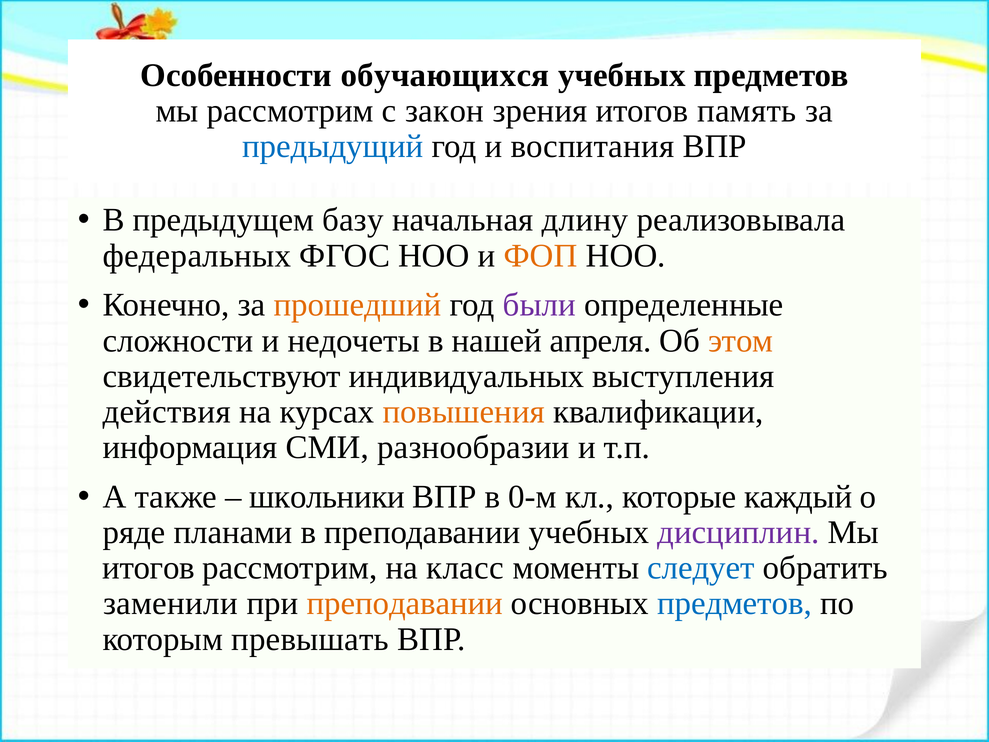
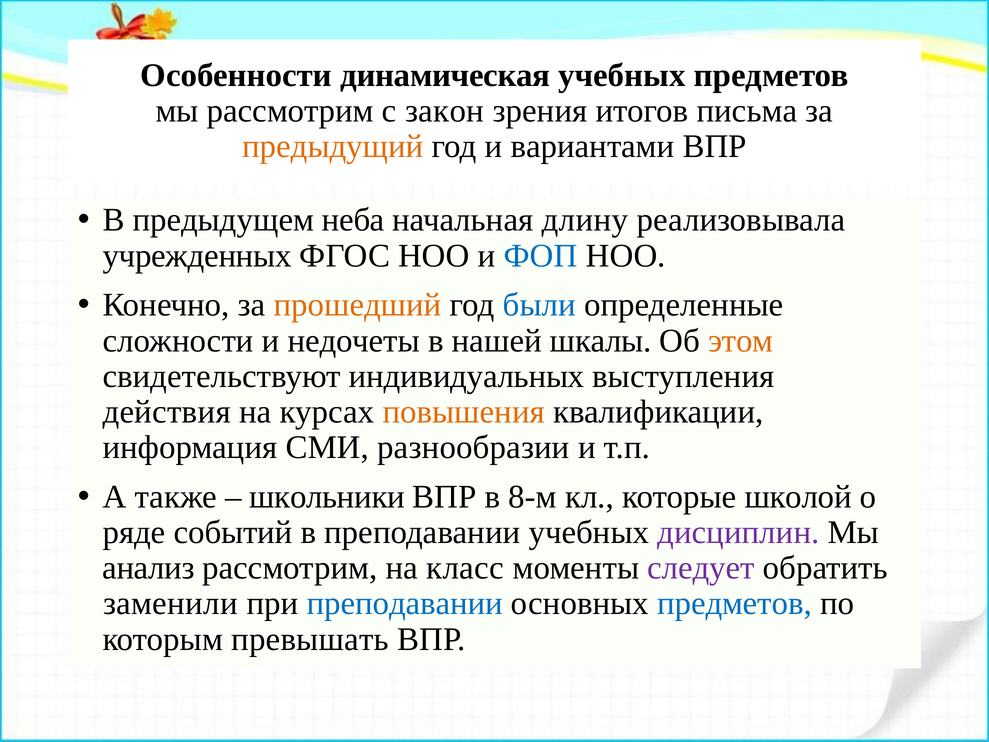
обучающихся: обучающихся -> динамическая
память: память -> письма
предыдущий colour: blue -> orange
воспитания: воспитания -> вариантами
базу: базу -> неба
федеральных: федеральных -> учрежденных
ФОП colour: orange -> blue
были colour: purple -> blue
апреля: апреля -> шкалы
0-м: 0-м -> 8-м
каждый: каждый -> школой
планами: планами -> событий
итогов at (149, 568): итогов -> анализ
следует colour: blue -> purple
преподавании at (405, 603) colour: orange -> blue
